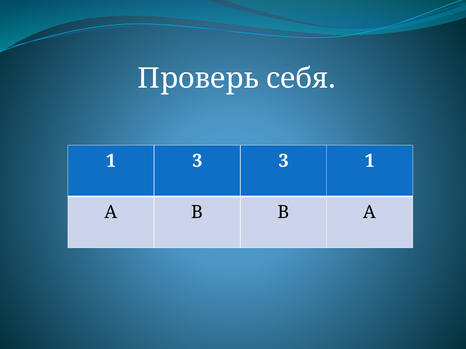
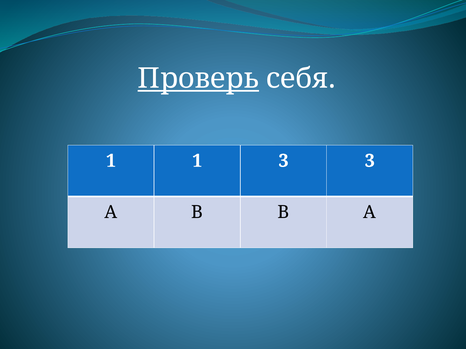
Проверь underline: none -> present
1 3: 3 -> 1
3 1: 1 -> 3
